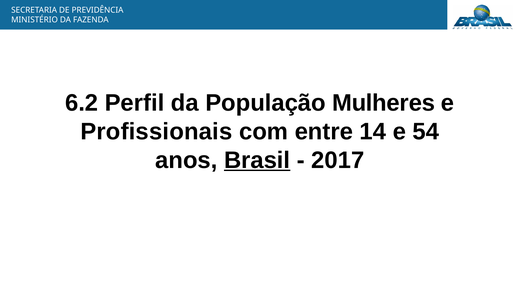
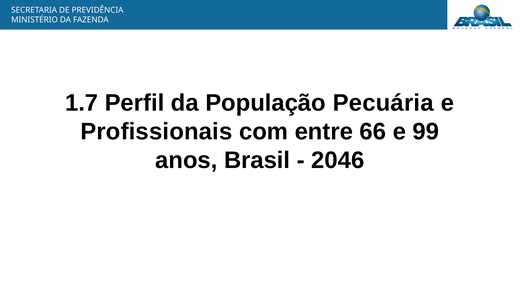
6.2: 6.2 -> 1.7
Mulheres: Mulheres -> Pecuária
14: 14 -> 66
54: 54 -> 99
Brasil underline: present -> none
2017: 2017 -> 2046
